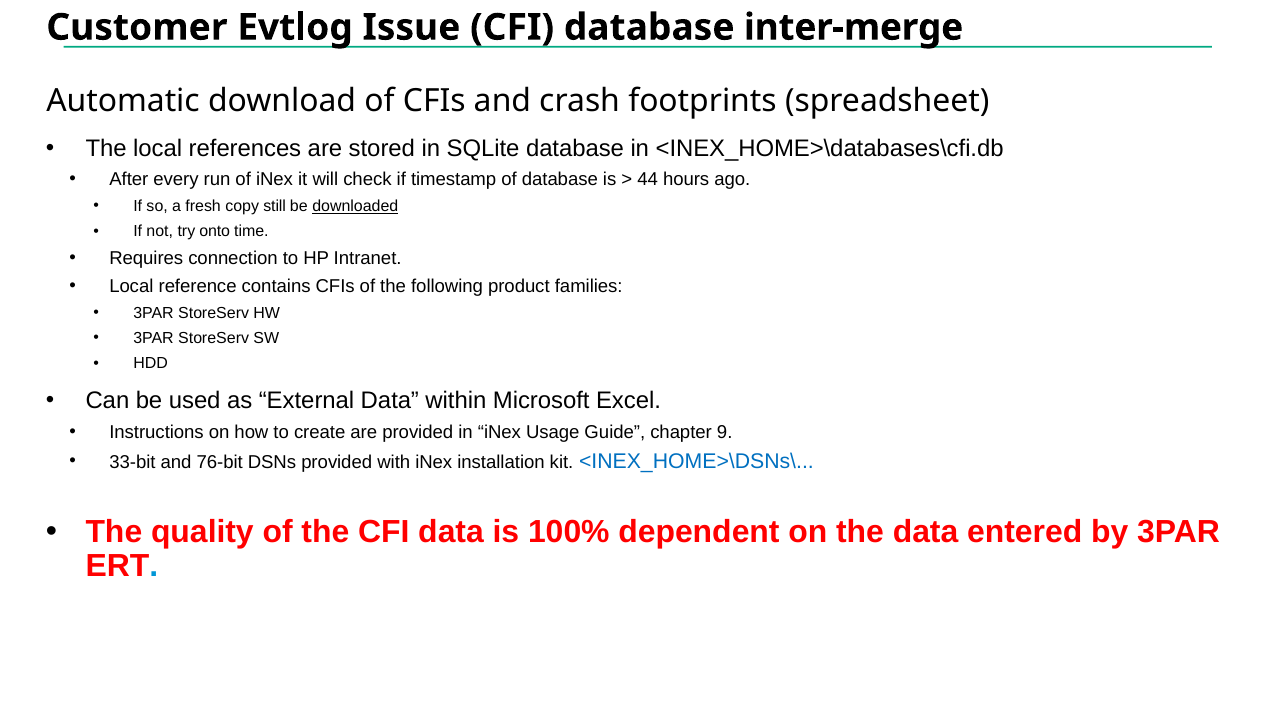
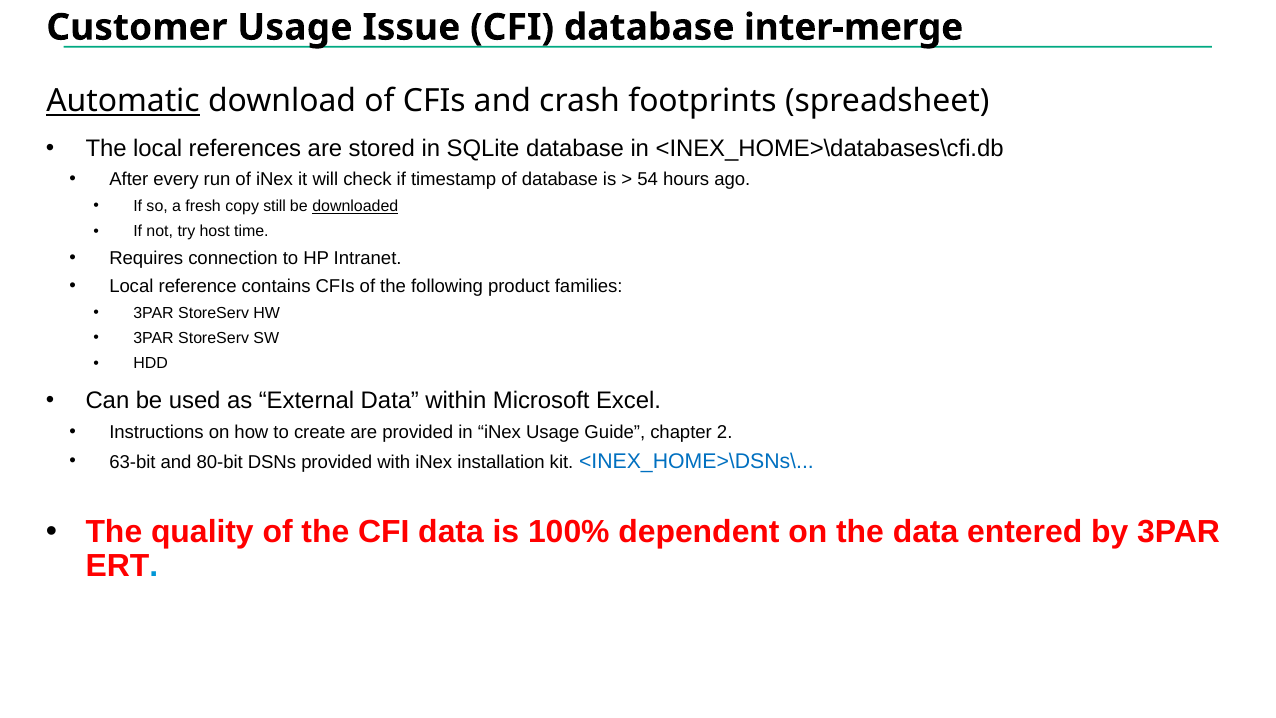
Customer Evtlog: Evtlog -> Usage
Automatic underline: none -> present
44: 44 -> 54
onto: onto -> host
9: 9 -> 2
33-bit: 33-bit -> 63-bit
76-bit: 76-bit -> 80-bit
